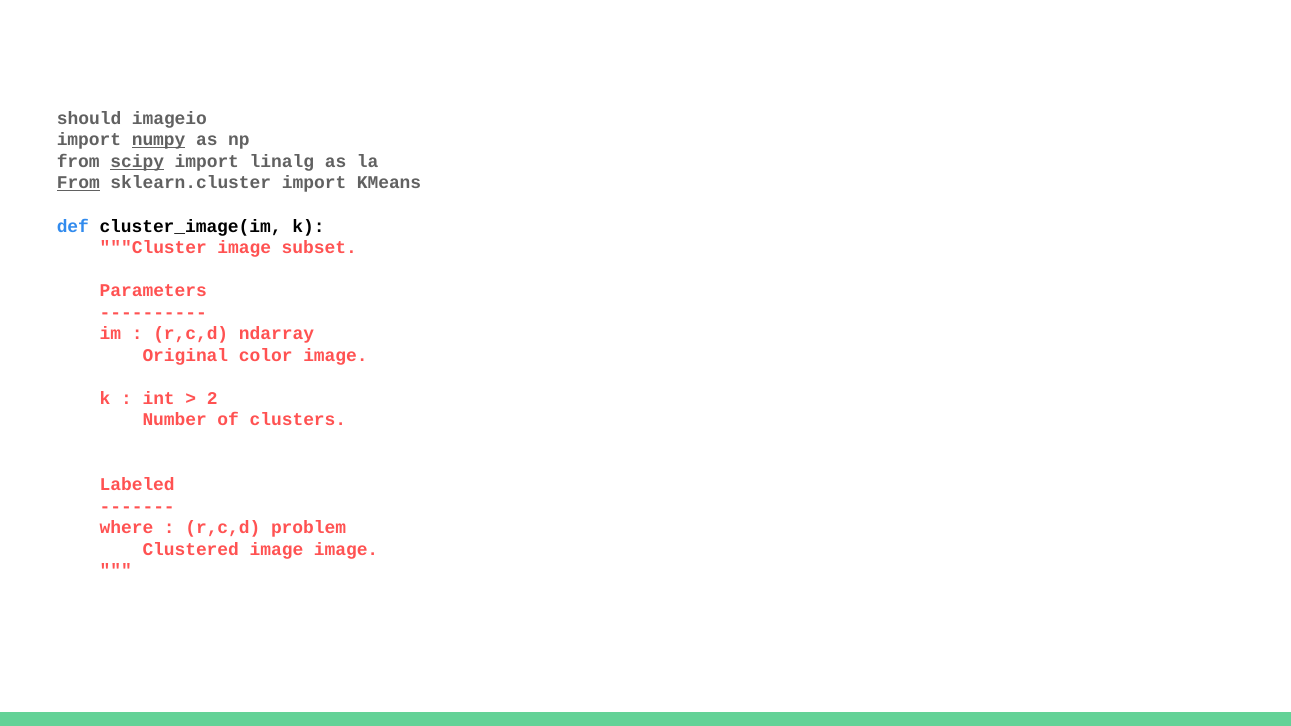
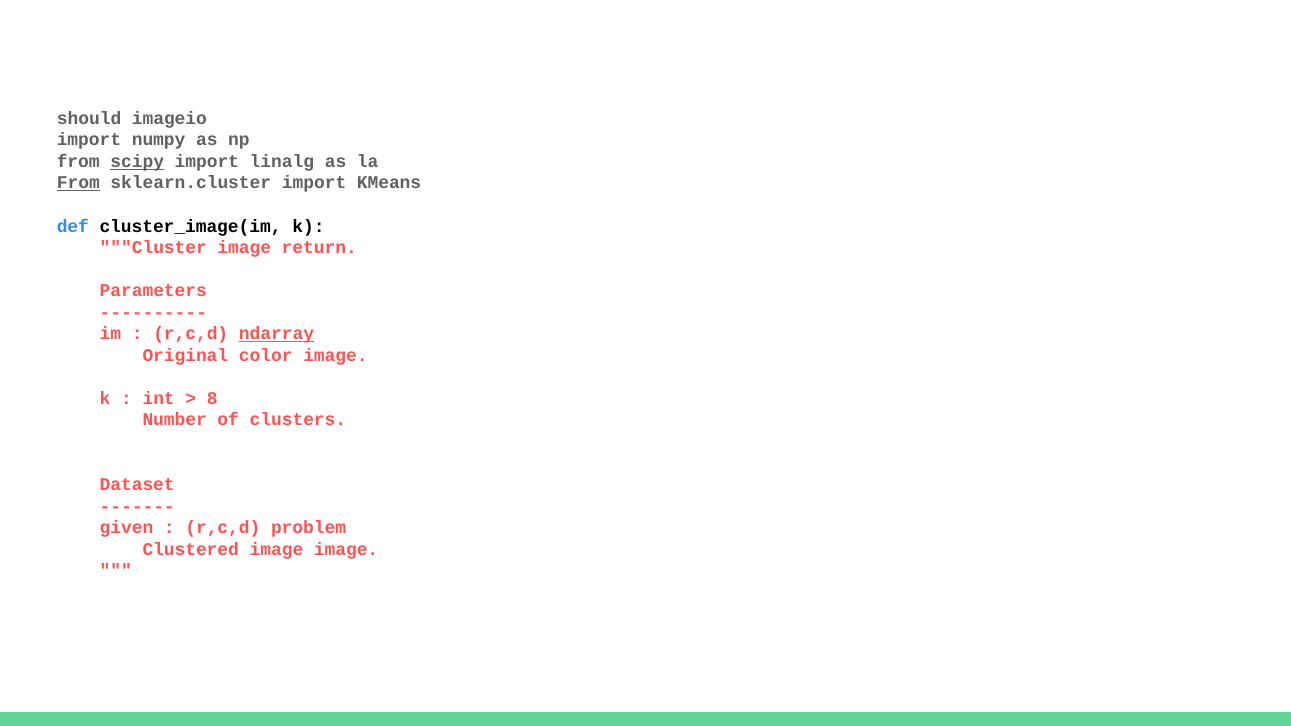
numpy underline: present -> none
subset: subset -> return
ndarray underline: none -> present
2: 2 -> 8
Labeled: Labeled -> Dataset
where: where -> given
